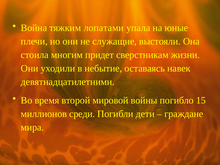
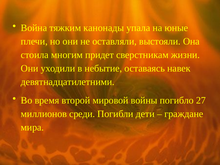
лопатами: лопатами -> канонады
служащие: служащие -> оставляли
15: 15 -> 27
